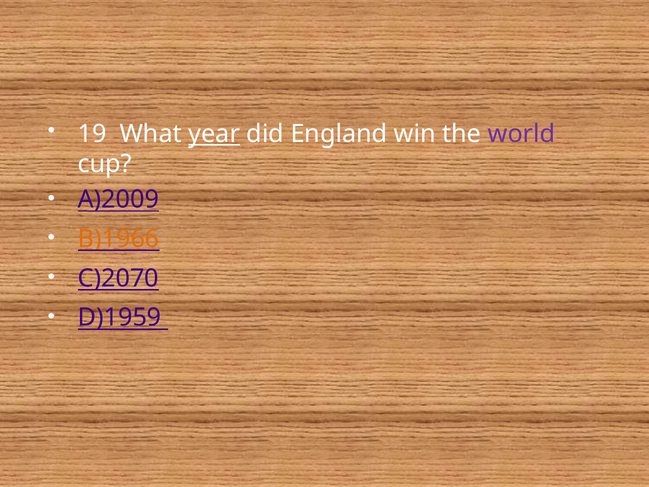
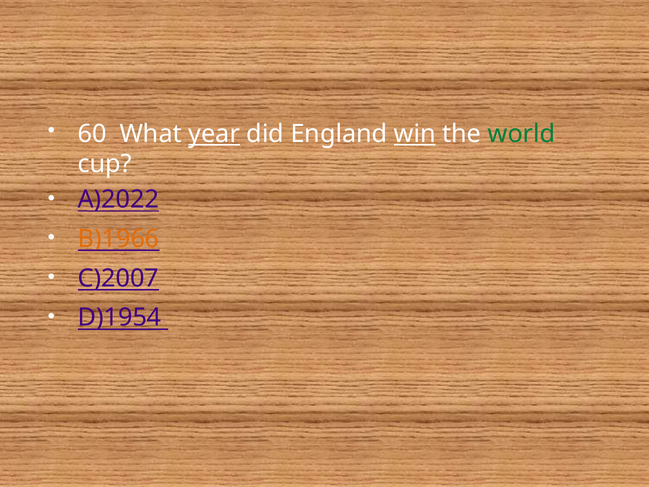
19: 19 -> 60
win underline: none -> present
world colour: purple -> green
A)2009: A)2009 -> A)2022
C)2070: C)2070 -> C)2007
D)1959: D)1959 -> D)1954
